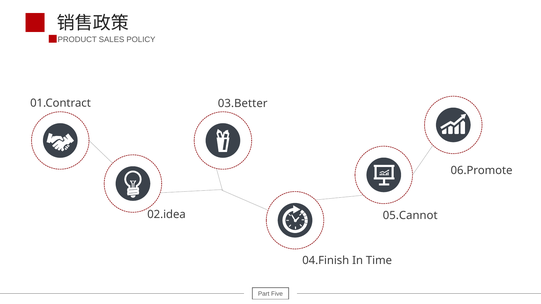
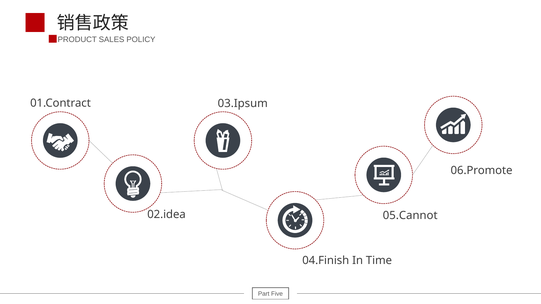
03.Better: 03.Better -> 03.Ipsum
